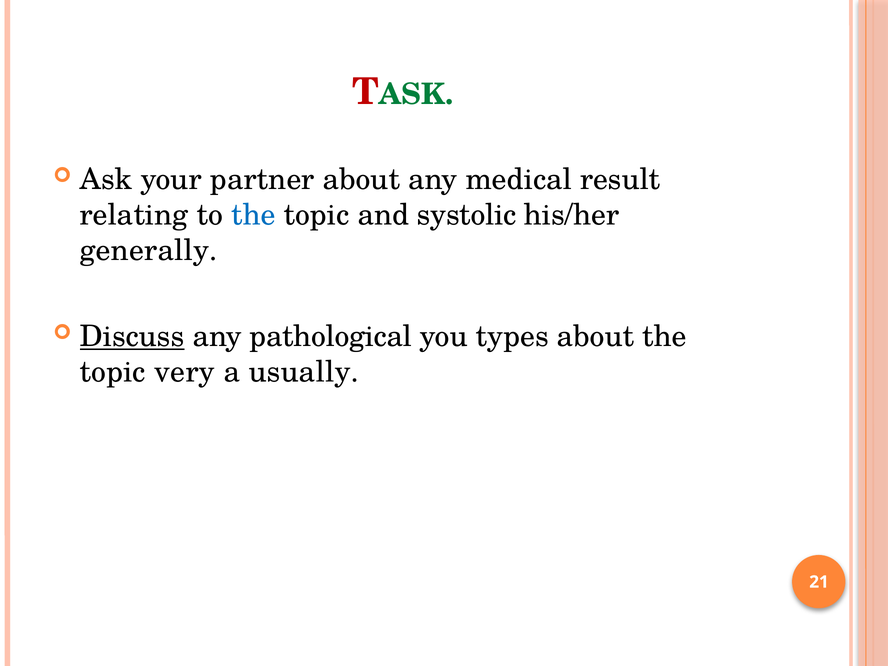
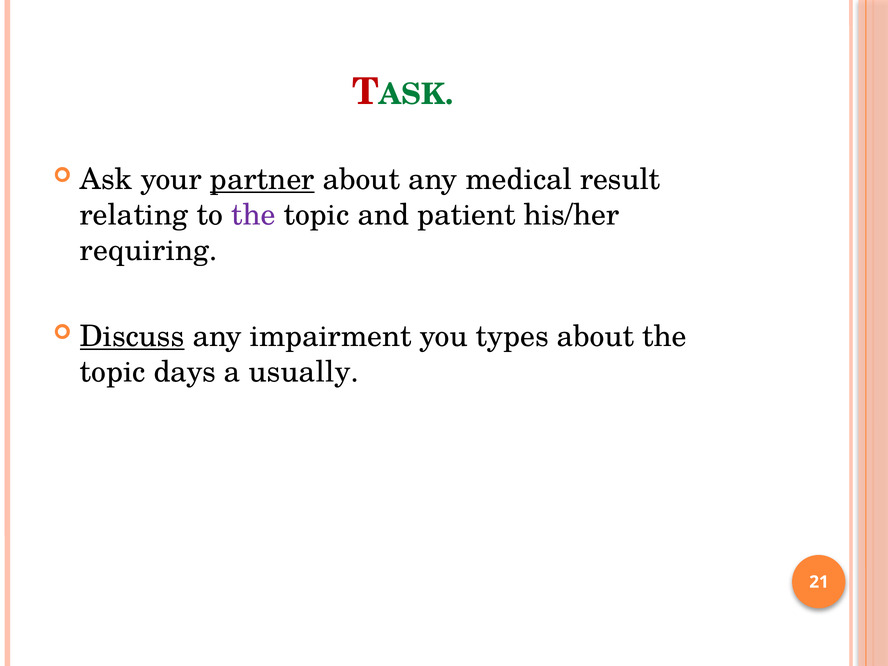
partner underline: none -> present
the at (253, 215) colour: blue -> purple
systolic: systolic -> patient
generally: generally -> requiring
pathological: pathological -> impairment
very: very -> days
